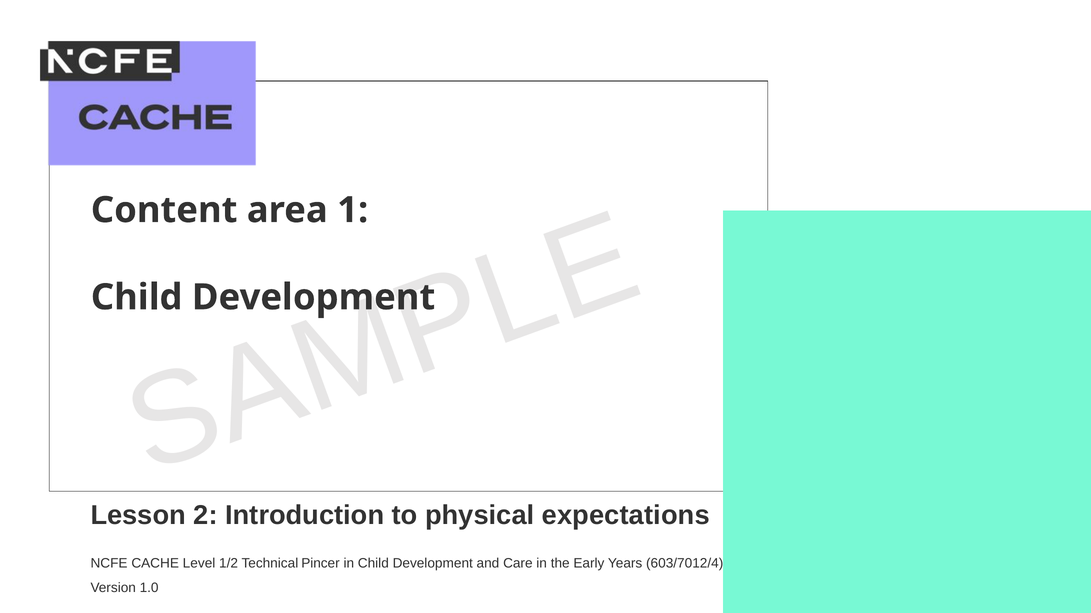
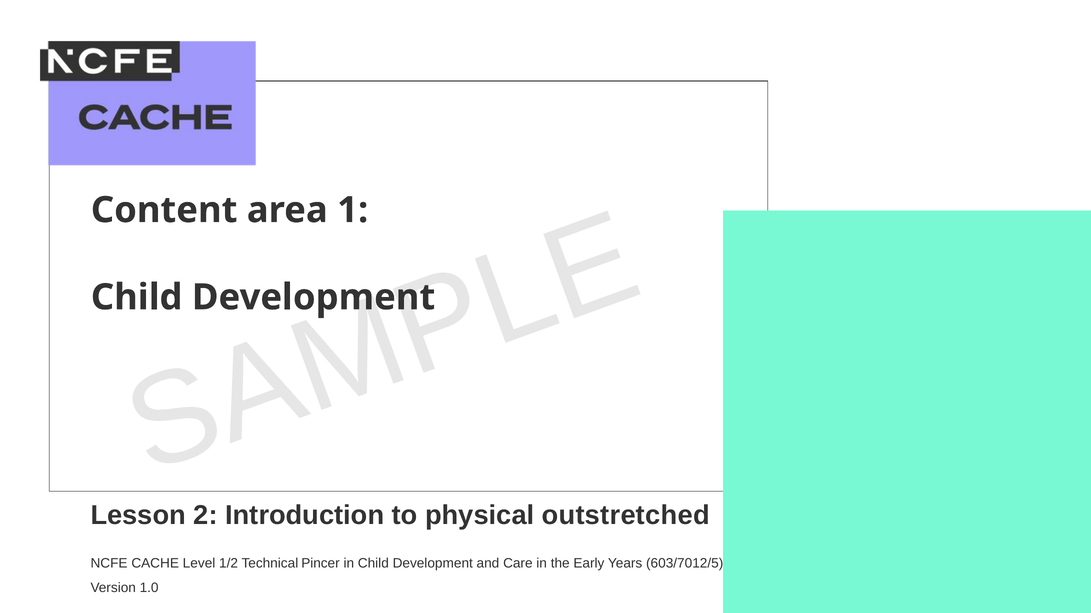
expectations: expectations -> outstretched
603/7012/4: 603/7012/4 -> 603/7012/5
